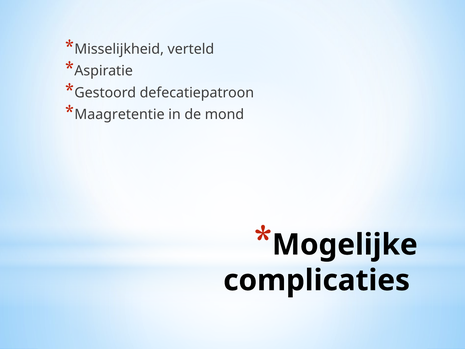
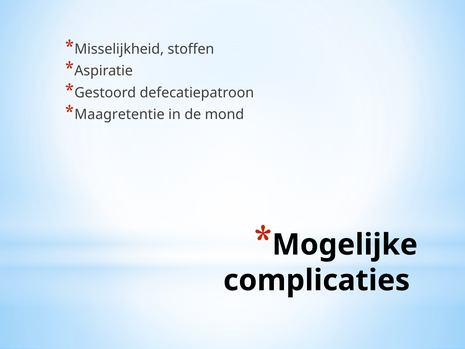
verteld: verteld -> stoffen
